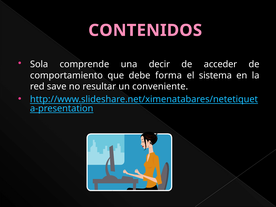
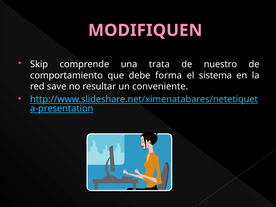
CONTENIDOS: CONTENIDOS -> MODIFIQUEN
Sola: Sola -> Skip
decir: decir -> trata
acceder: acceder -> nuestro
